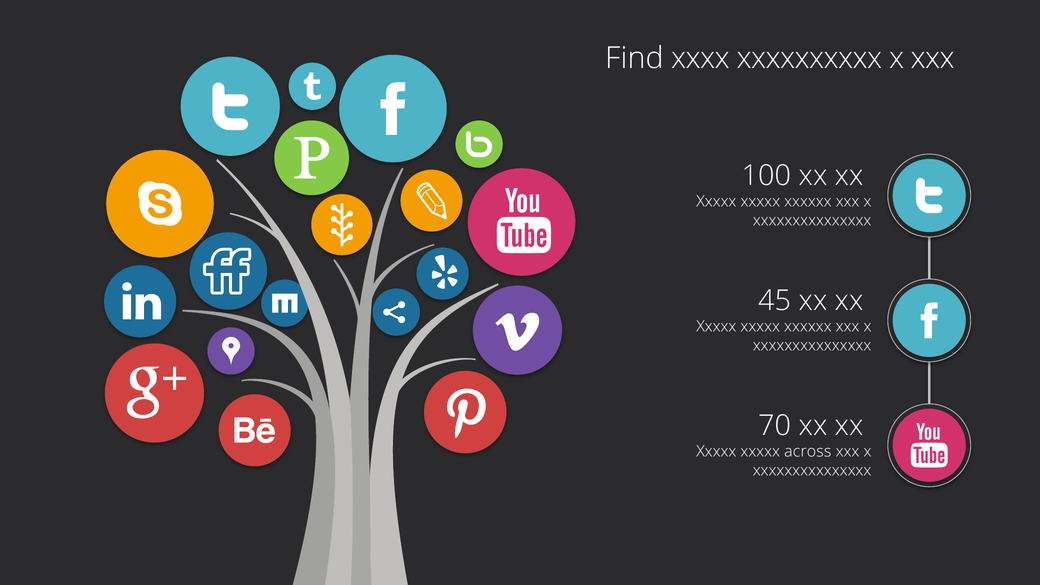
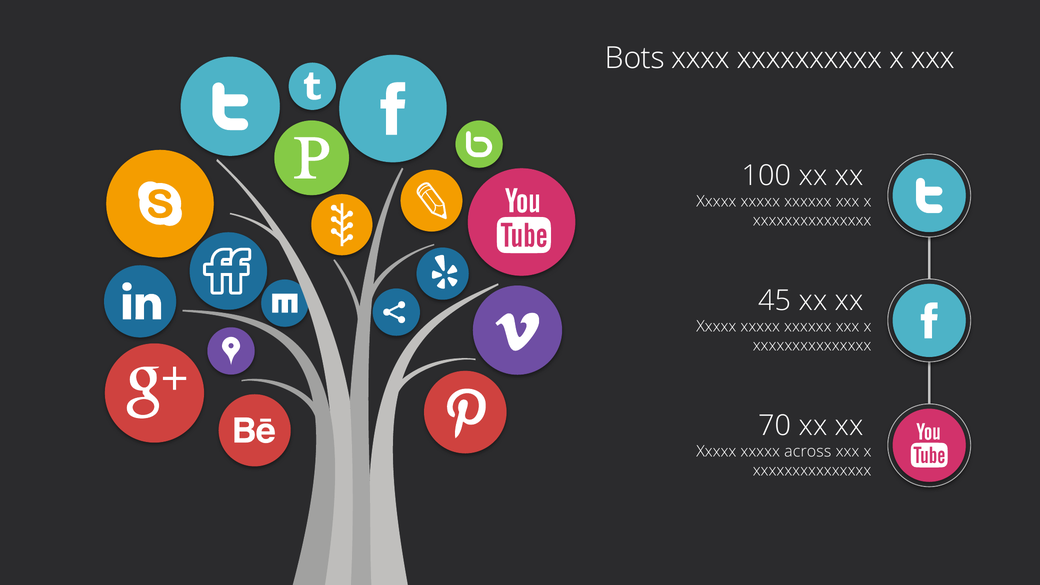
Find: Find -> Bots
